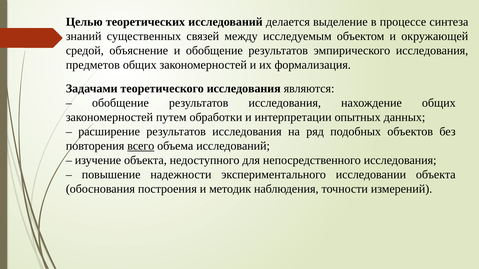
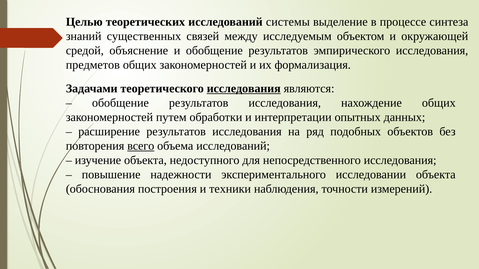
делается: делается -> системы
исследования at (244, 89) underline: none -> present
методик: методик -> техники
